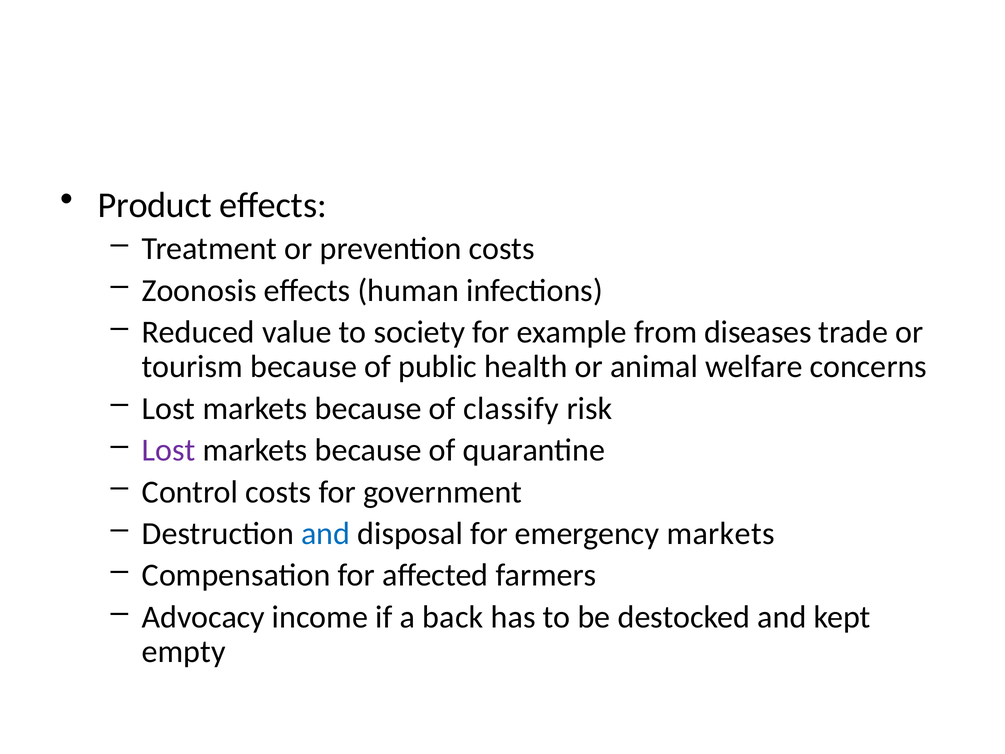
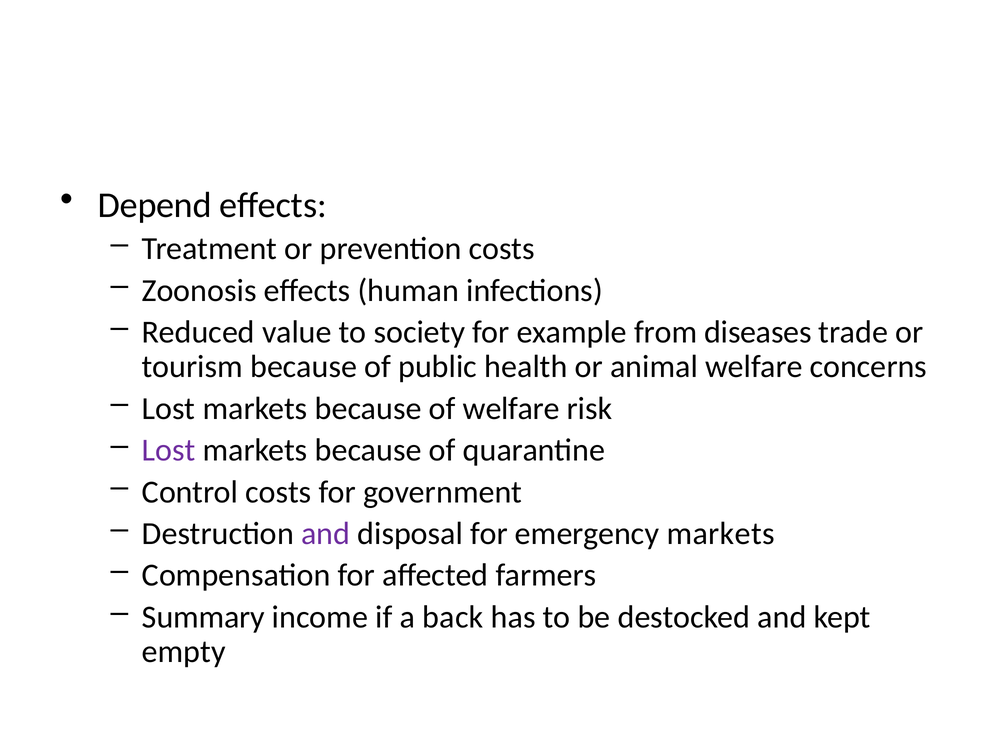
Product: Product -> Depend
of classify: classify -> welfare
and at (326, 533) colour: blue -> purple
Advocacy: Advocacy -> Summary
